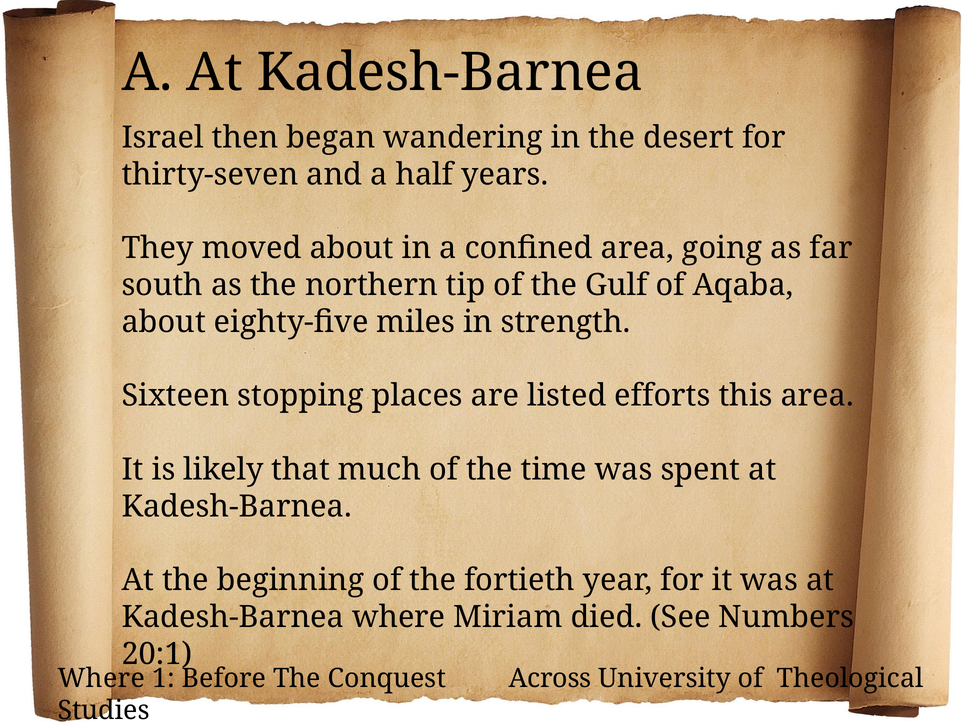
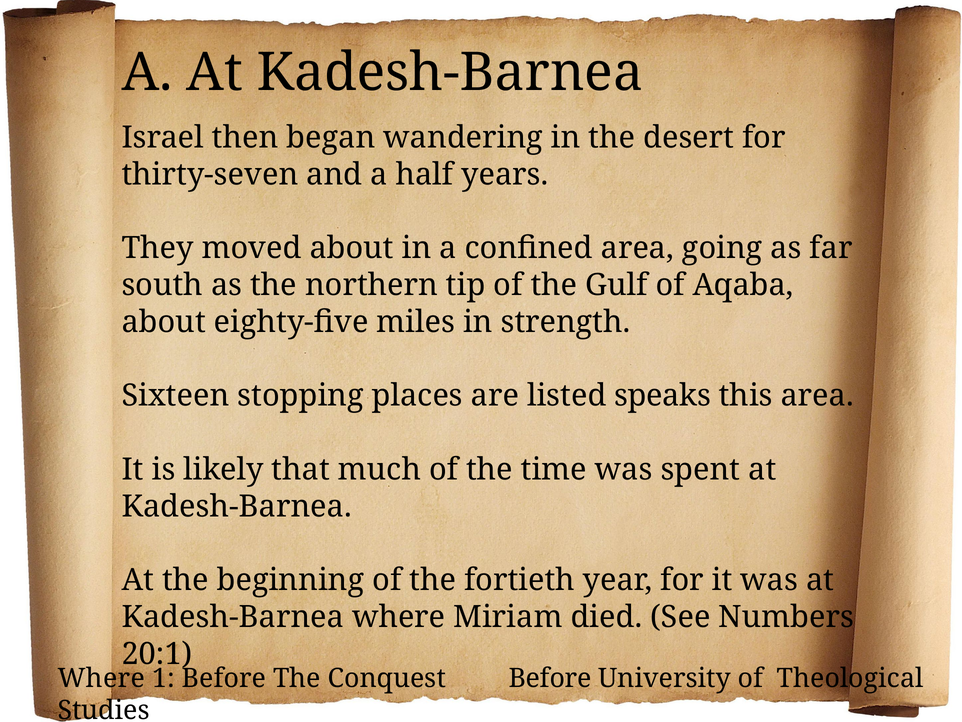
efforts: efforts -> speaks
Conquest Across: Across -> Before
